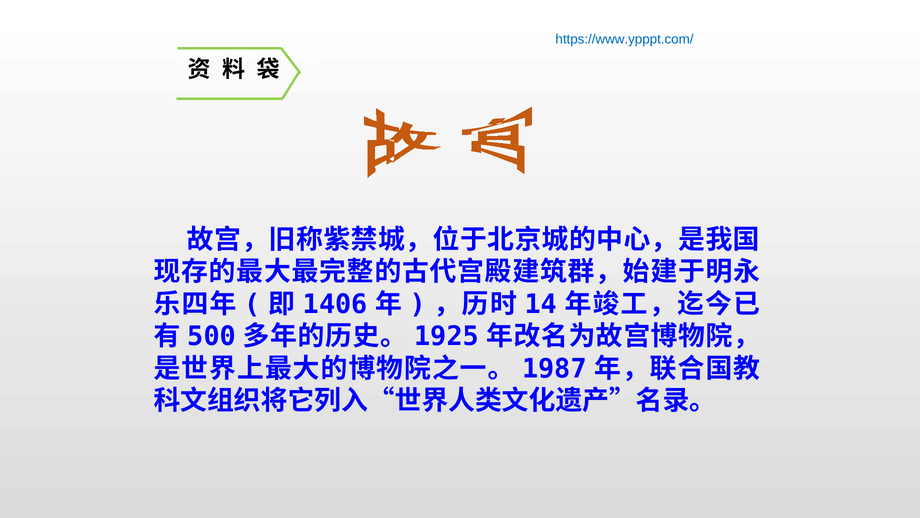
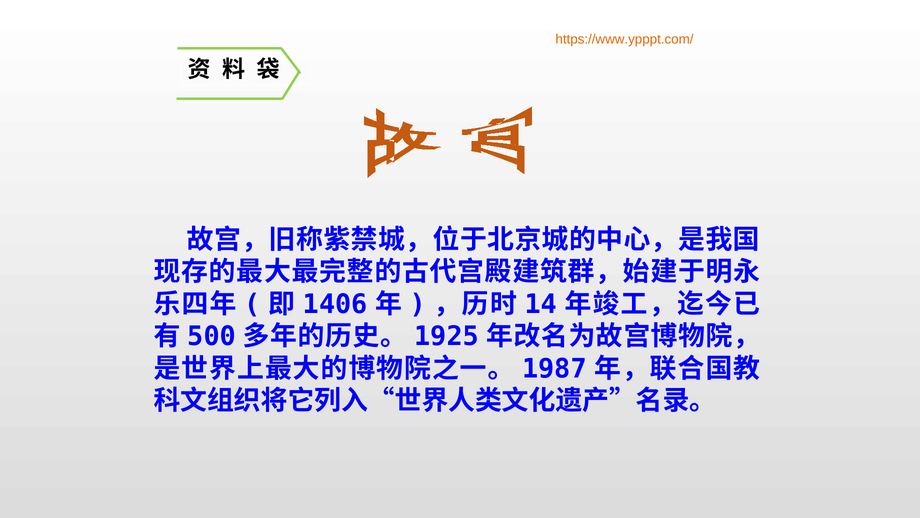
https://www.ypppt.com/ colour: blue -> orange
